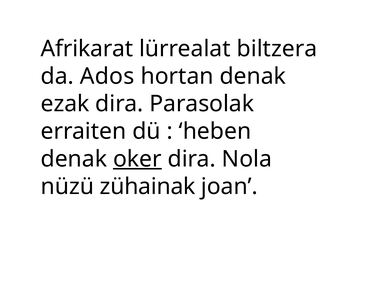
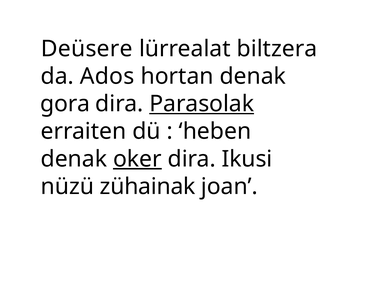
Afrikarat: Afrikarat -> Deüsere
ezak: ezak -> gora
Parasolak underline: none -> present
Nola: Nola -> Ikusi
